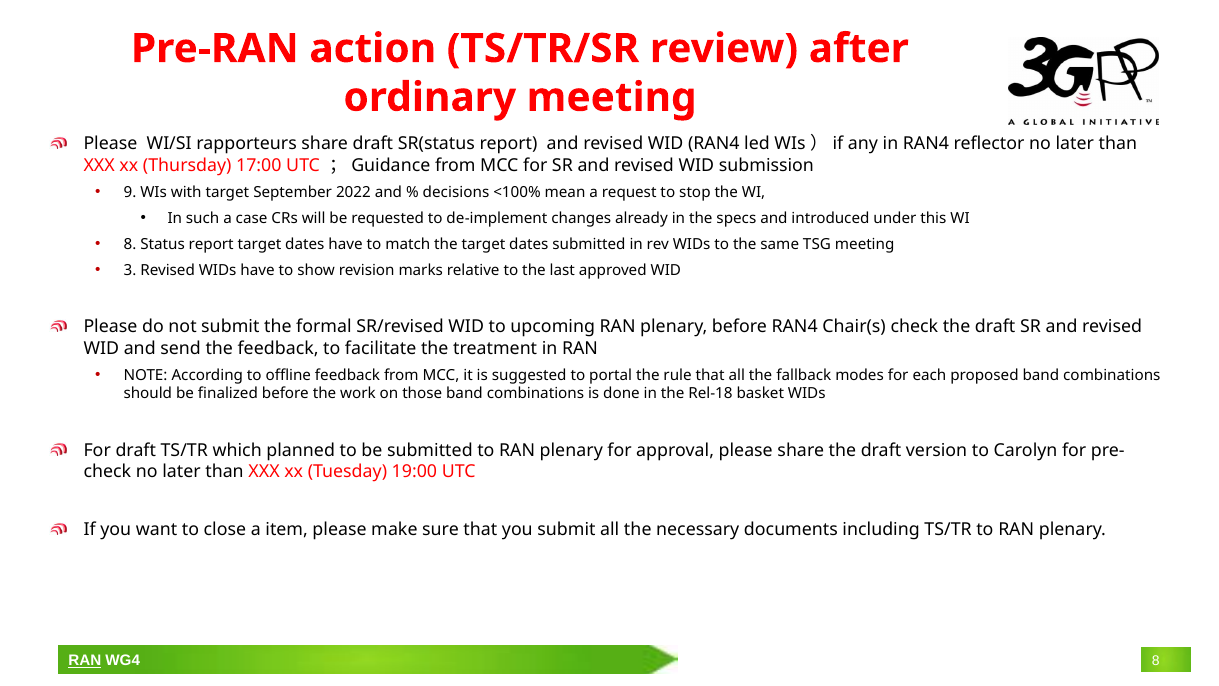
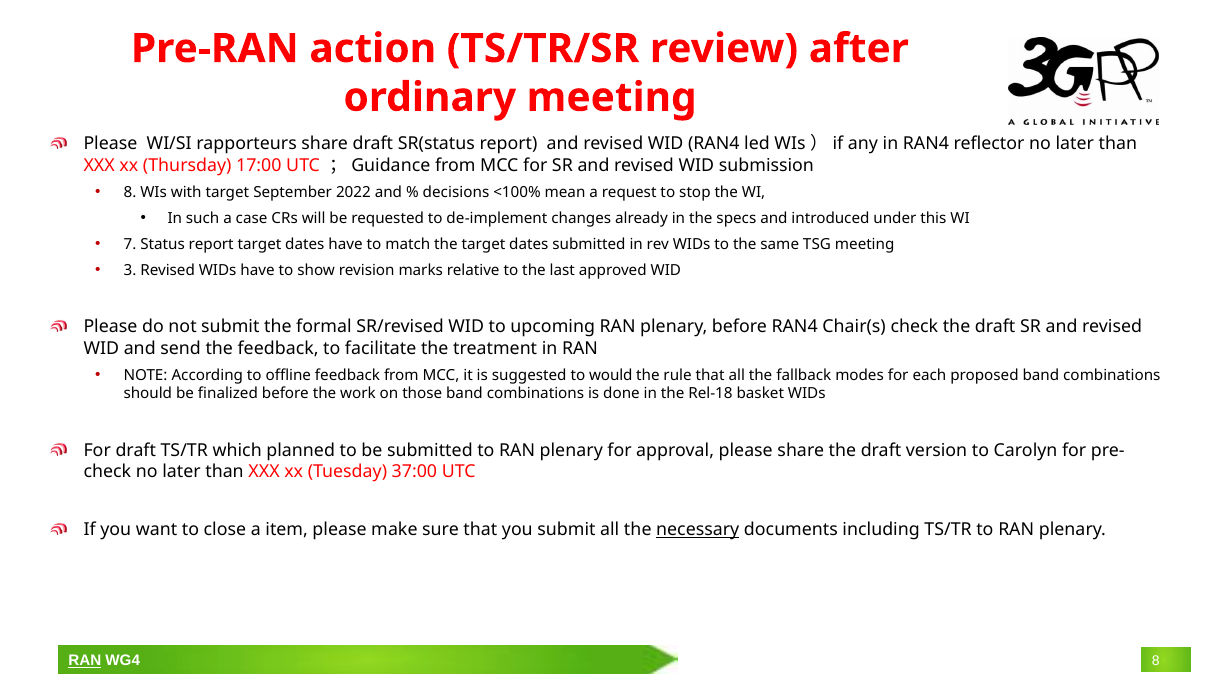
9 at (130, 192): 9 -> 8
8 at (130, 244): 8 -> 7
portal: portal -> would
19:00: 19:00 -> 37:00
necessary underline: none -> present
